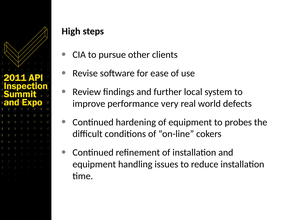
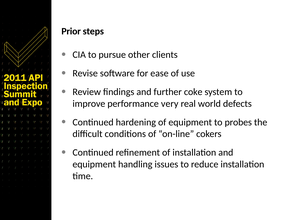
High: High -> Prior
local: local -> coke
